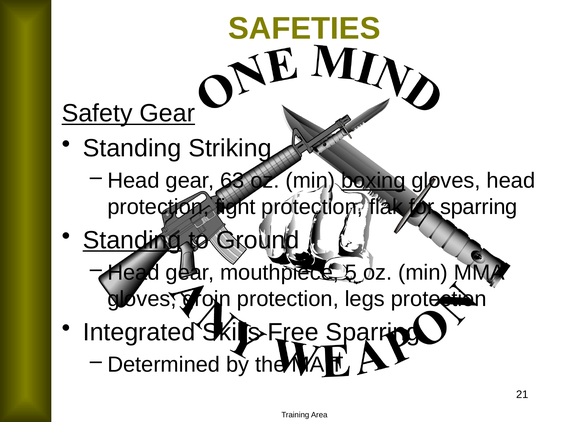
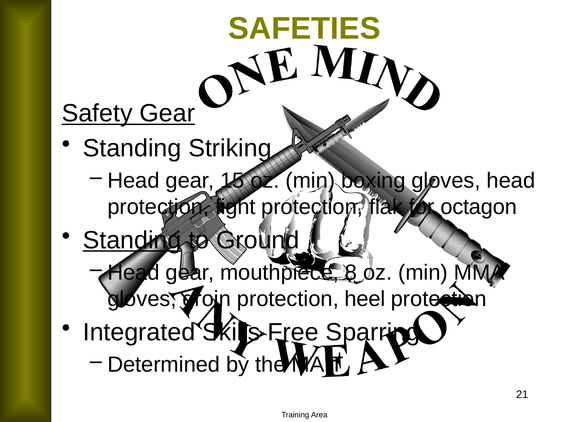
63: 63 -> 15
boxing underline: present -> none
for sparring: sparring -> octagon
5: 5 -> 8
legs: legs -> heel
